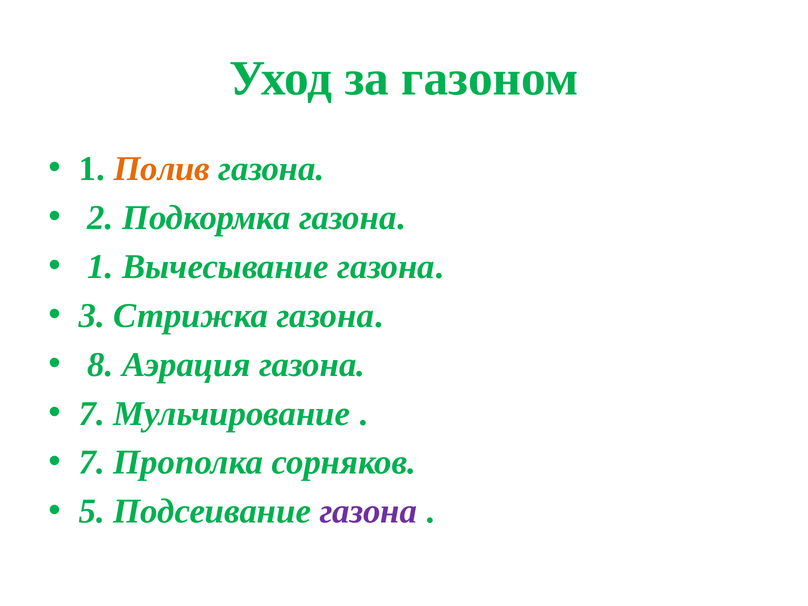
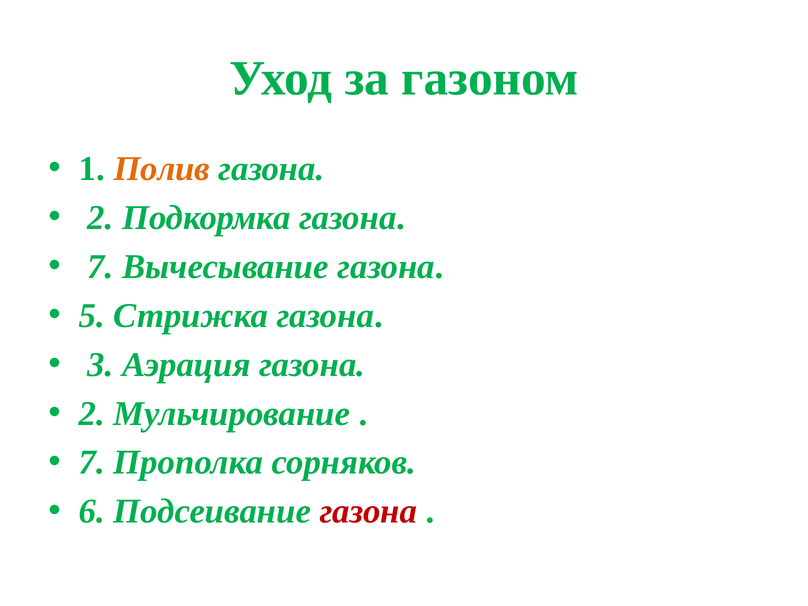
1 at (100, 267): 1 -> 7
3: 3 -> 5
8: 8 -> 3
7 at (92, 414): 7 -> 2
5: 5 -> 6
газона at (368, 511) colour: purple -> red
